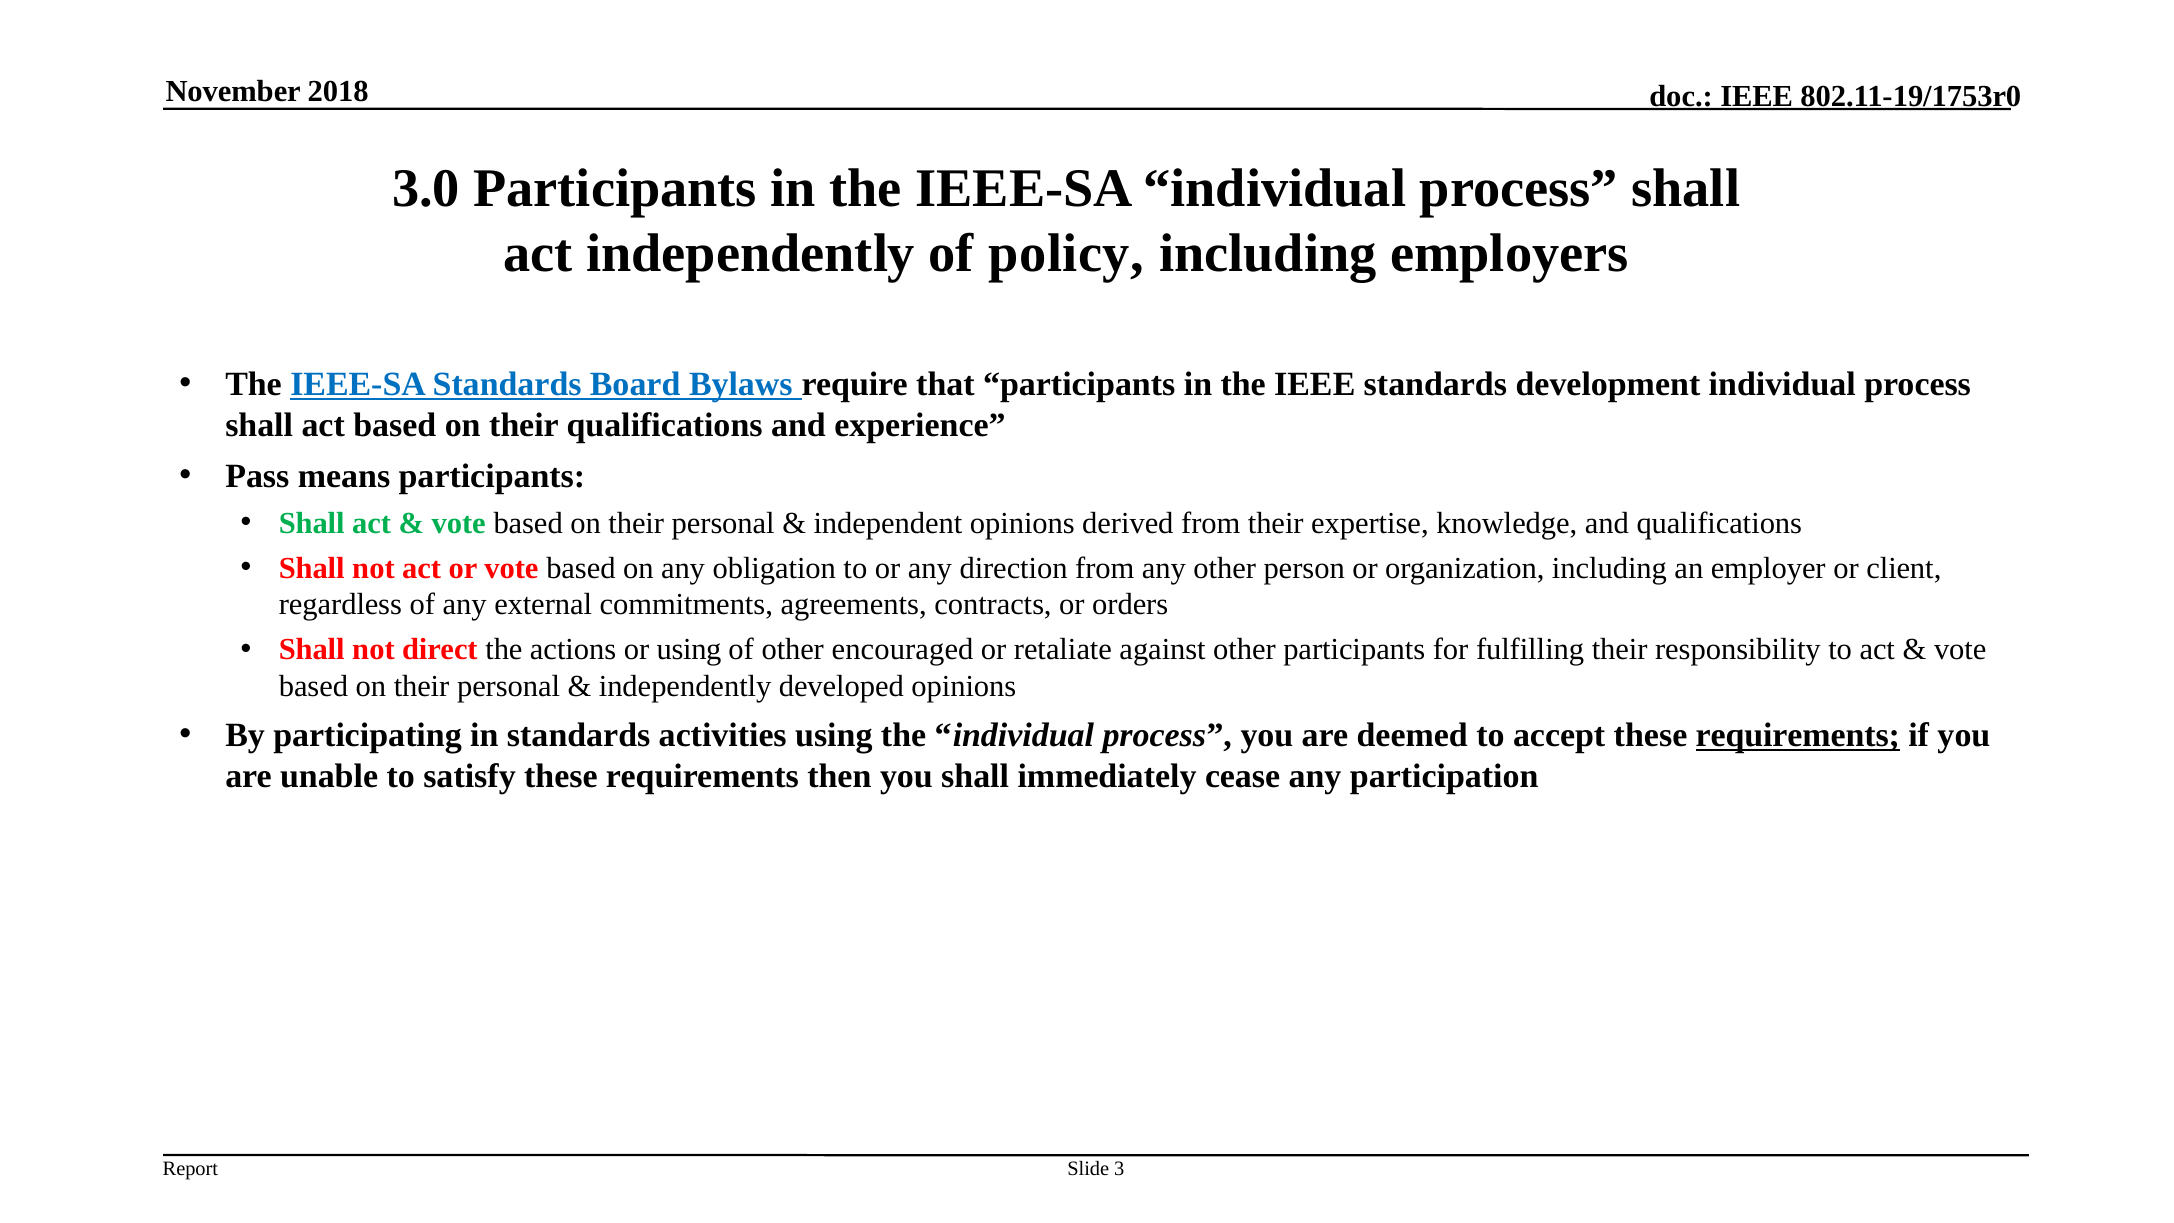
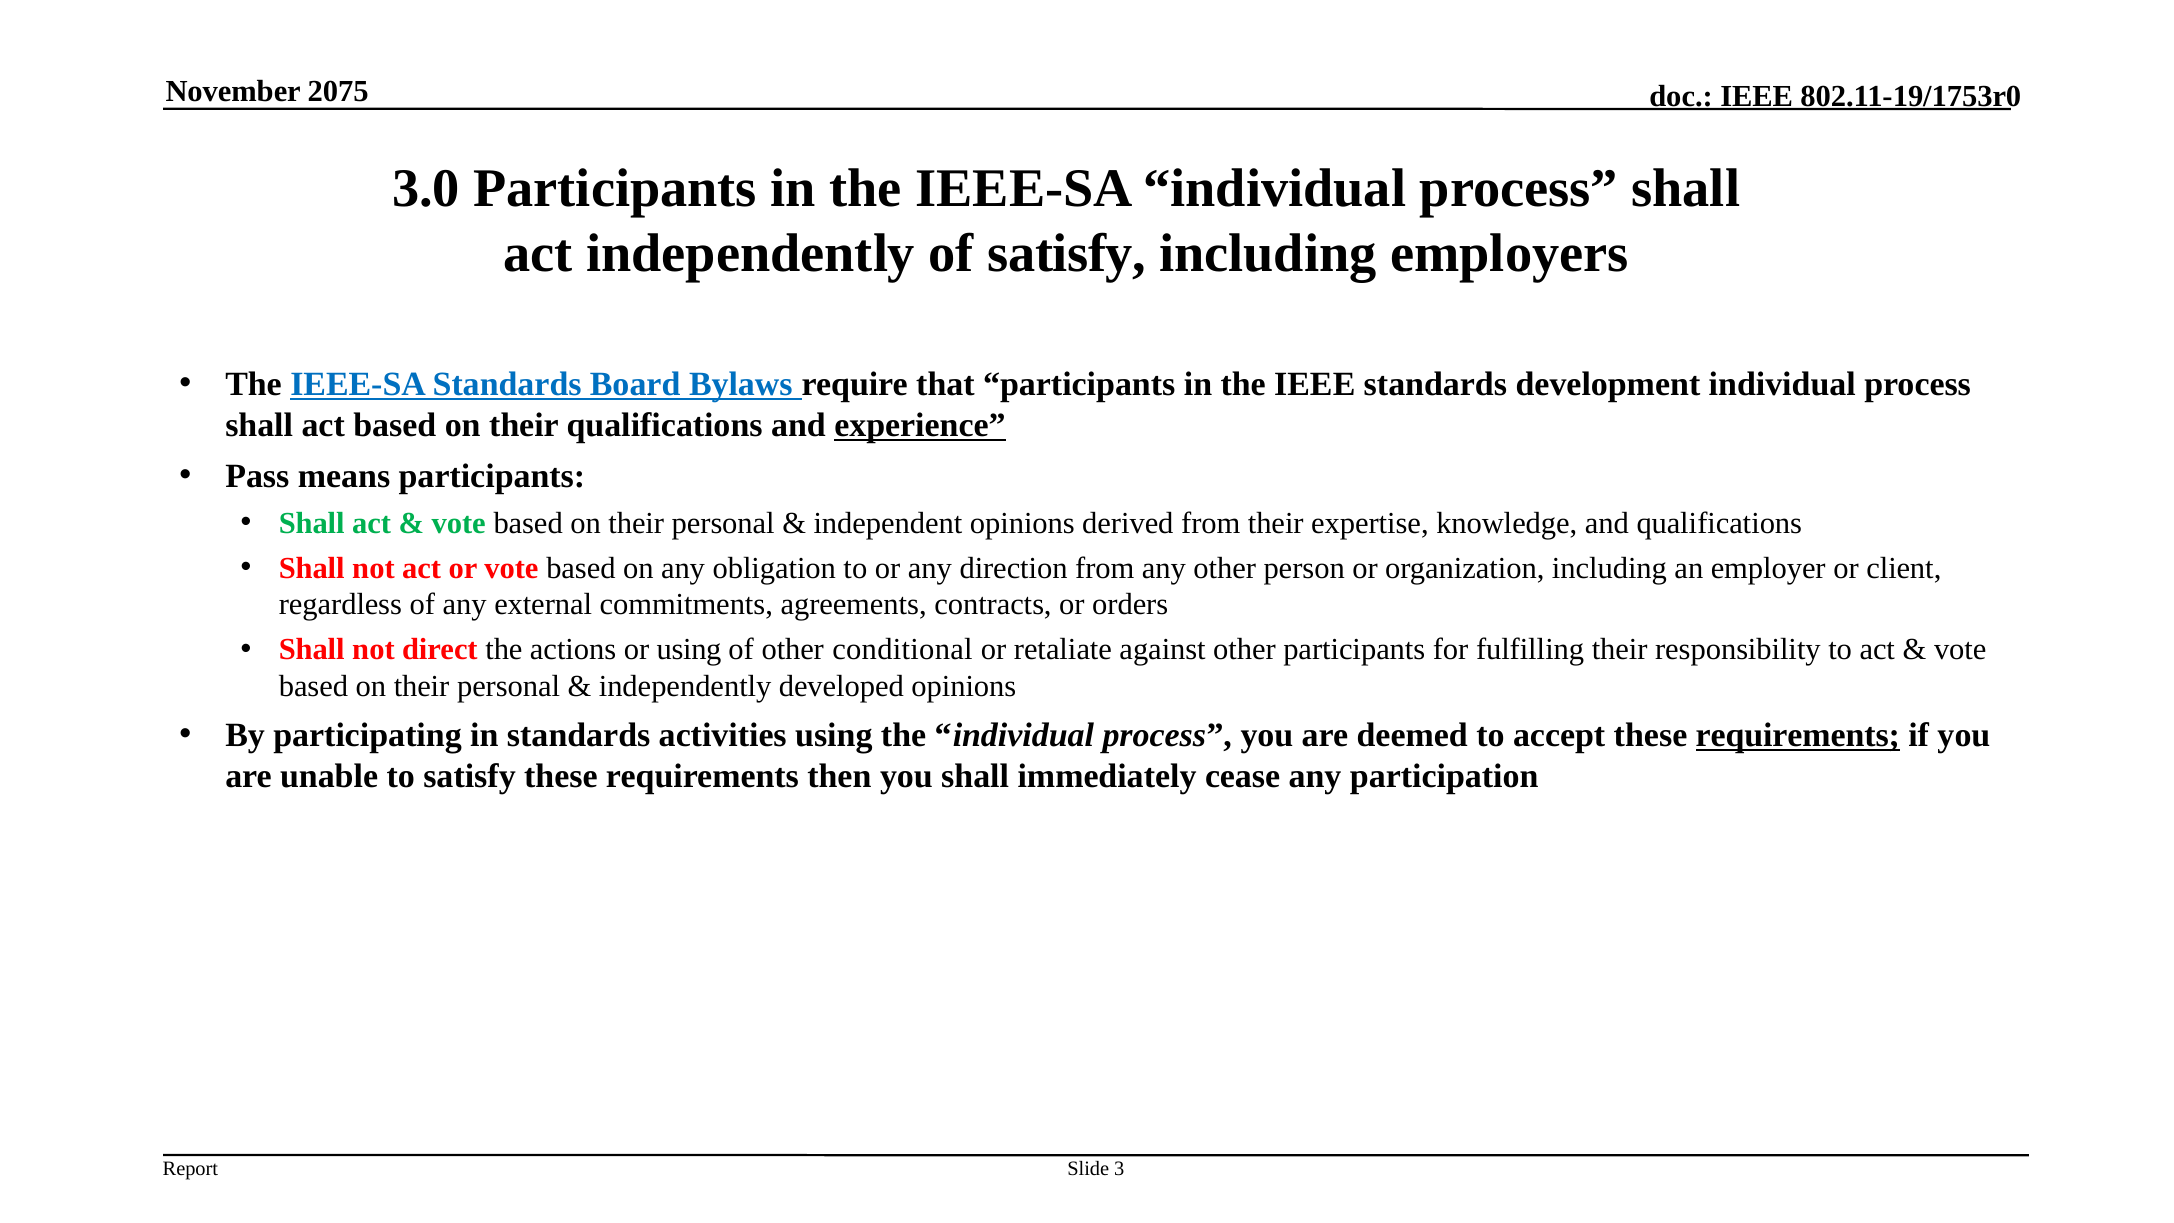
2018: 2018 -> 2075
of policy: policy -> satisfy
experience underline: none -> present
encouraged: encouraged -> conditional
